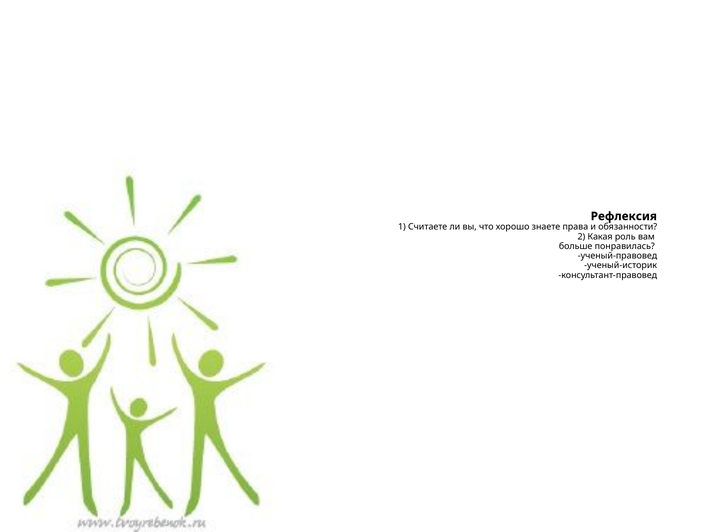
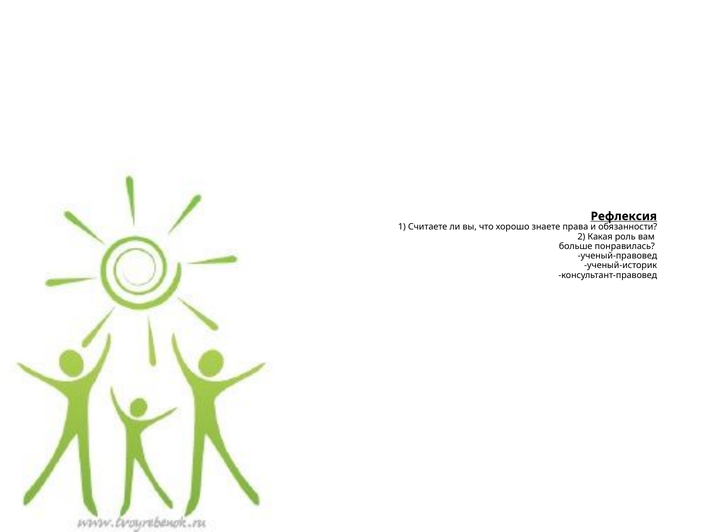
Рефлексия underline: none -> present
